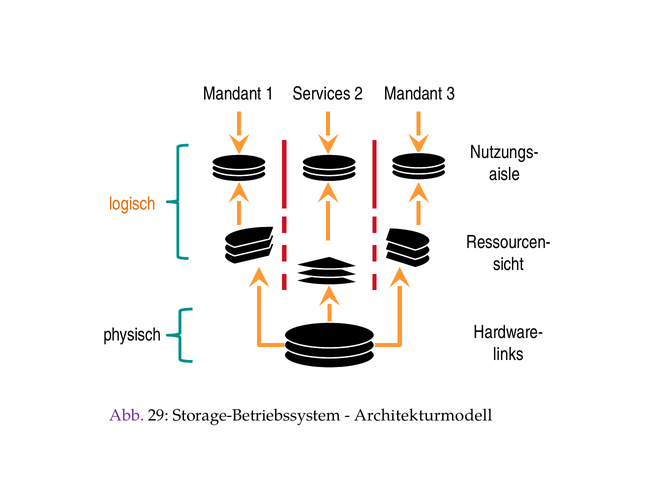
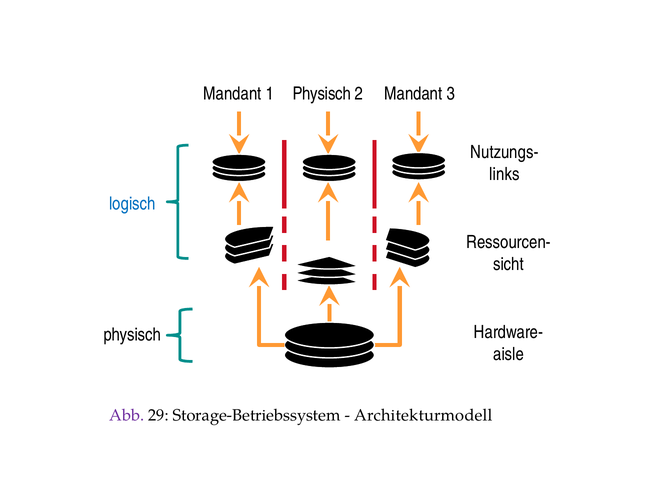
1 Services: Services -> Physisch
aisle: aisle -> links
logisch colour: orange -> blue
links: links -> aisle
